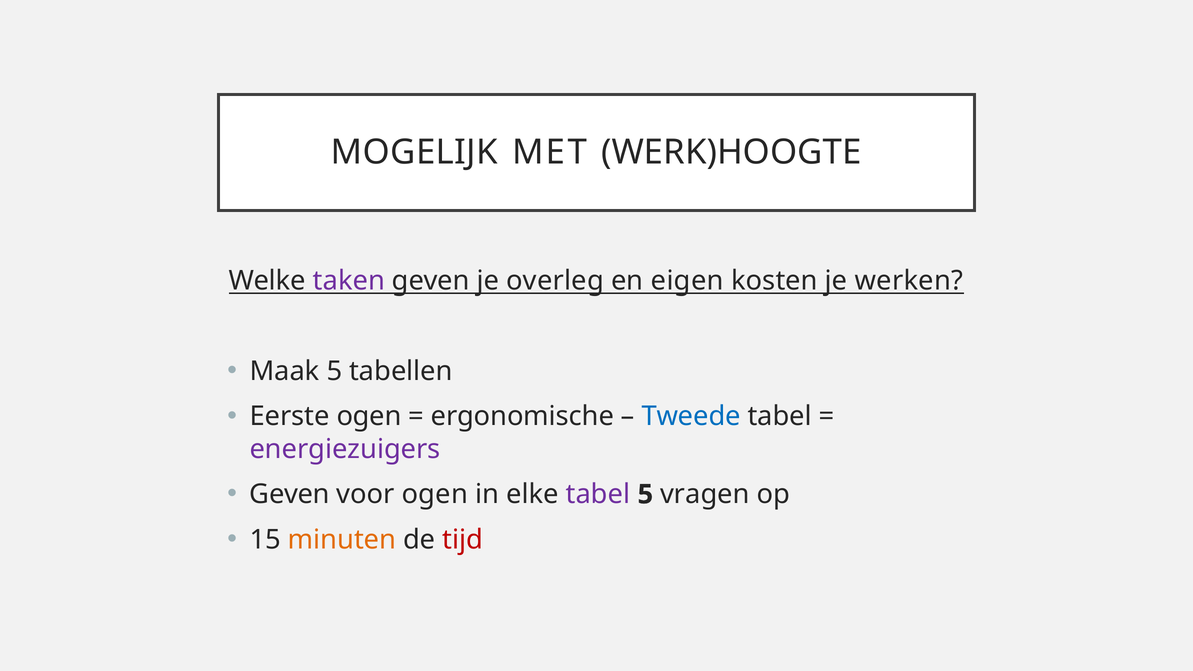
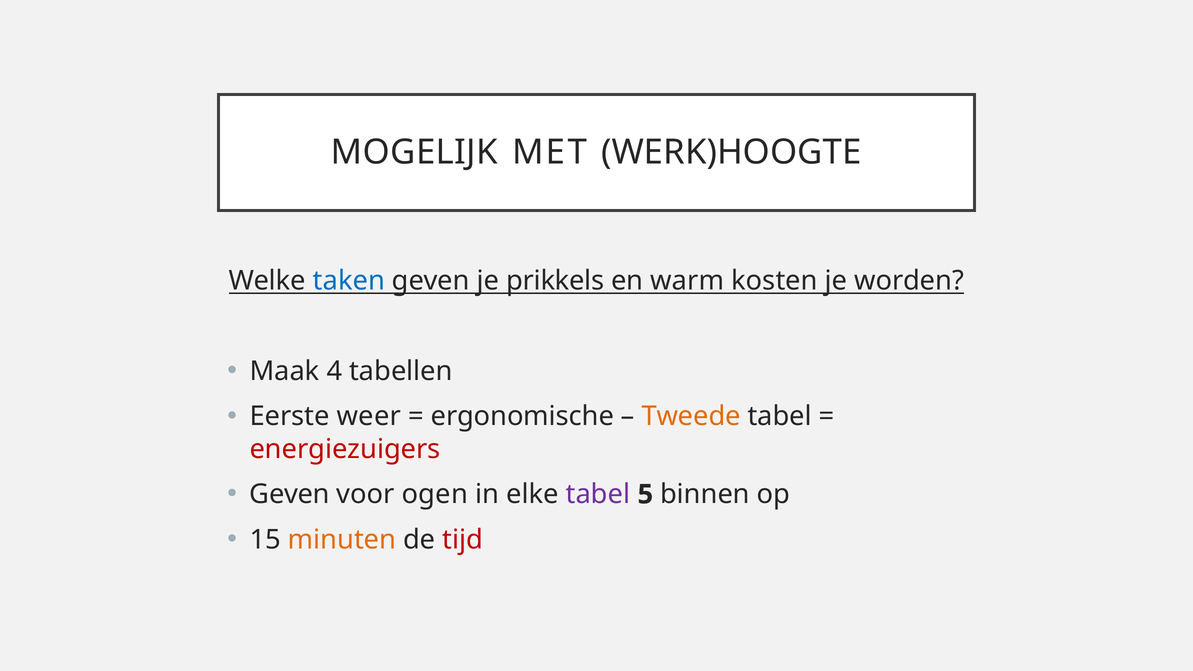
taken colour: purple -> blue
overleg: overleg -> prikkels
eigen: eigen -> warm
werken: werken -> worden
Maak 5: 5 -> 4
Eerste ogen: ogen -> weer
Tweede colour: blue -> orange
energiezuigers colour: purple -> red
vragen: vragen -> binnen
